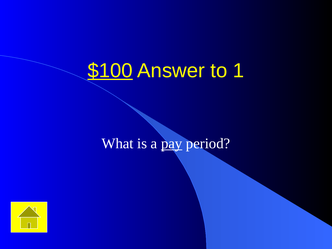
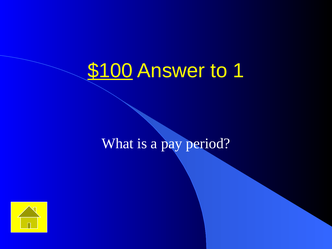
pay underline: present -> none
